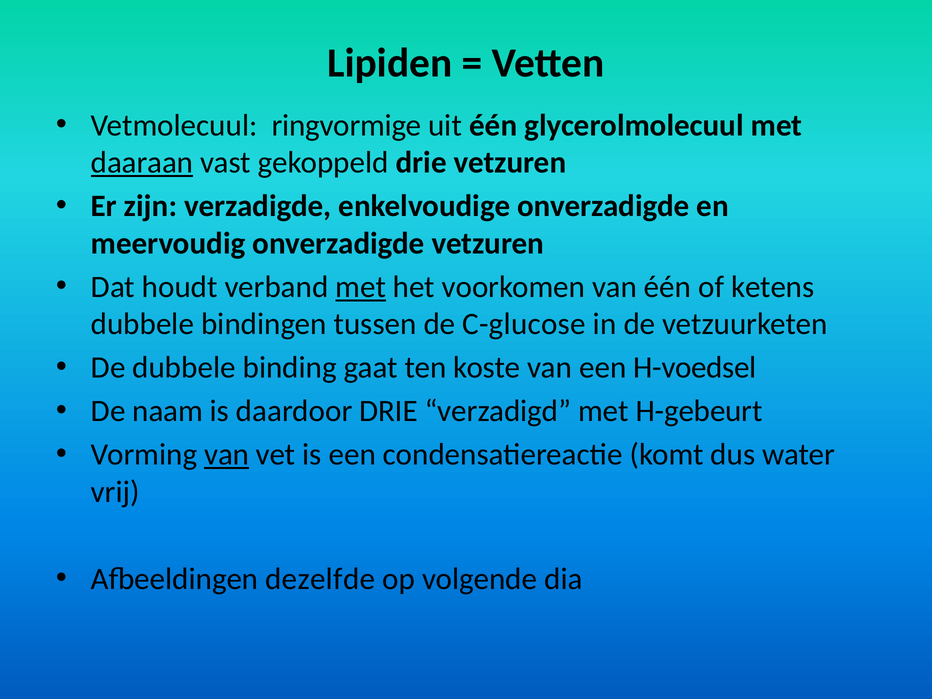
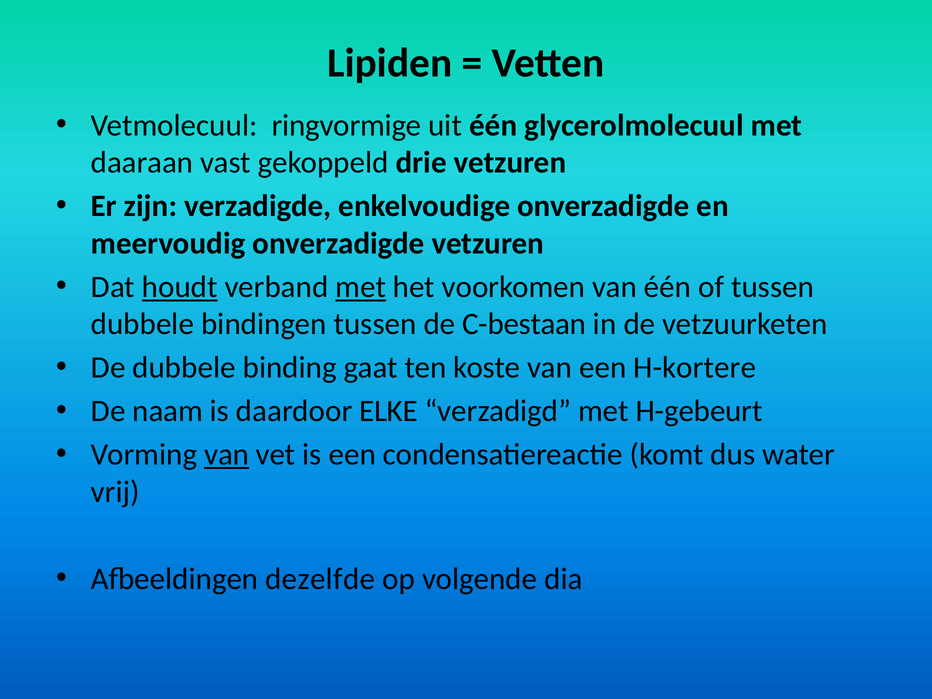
daaraan underline: present -> none
houdt underline: none -> present
of ketens: ketens -> tussen
C-glucose: C-glucose -> C-bestaan
H-voedsel: H-voedsel -> H-kortere
daardoor DRIE: DRIE -> ELKE
